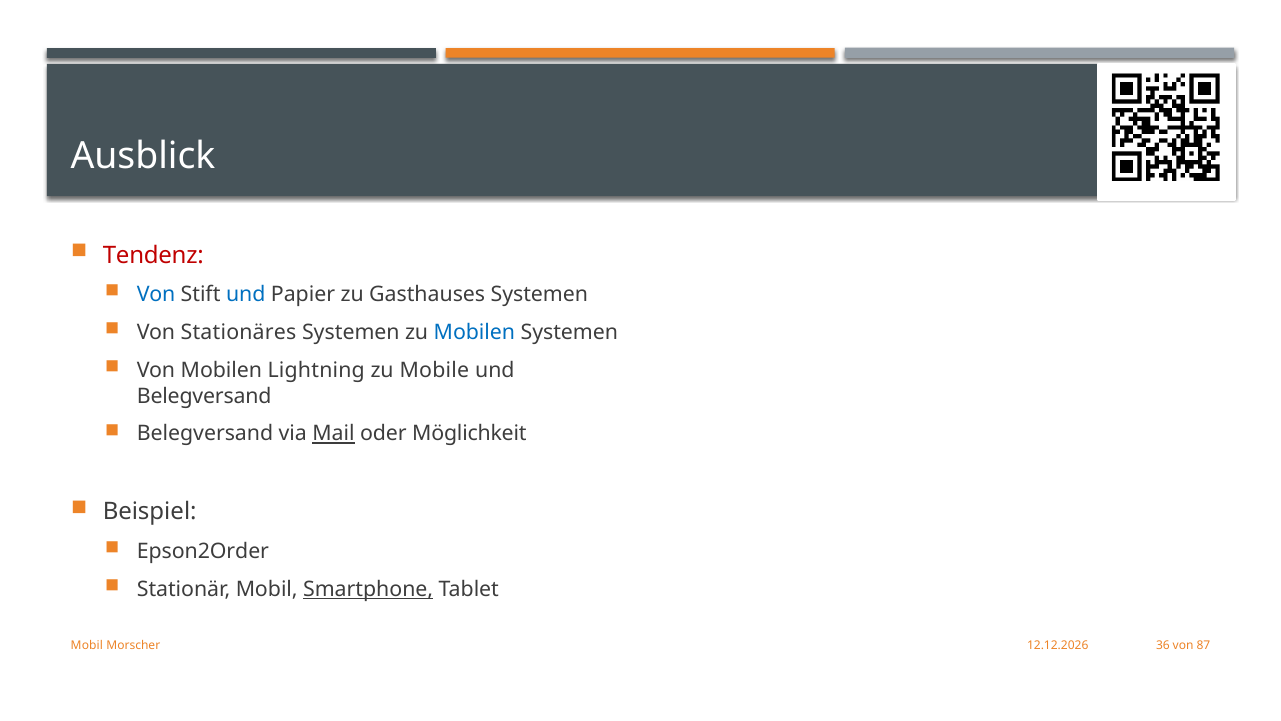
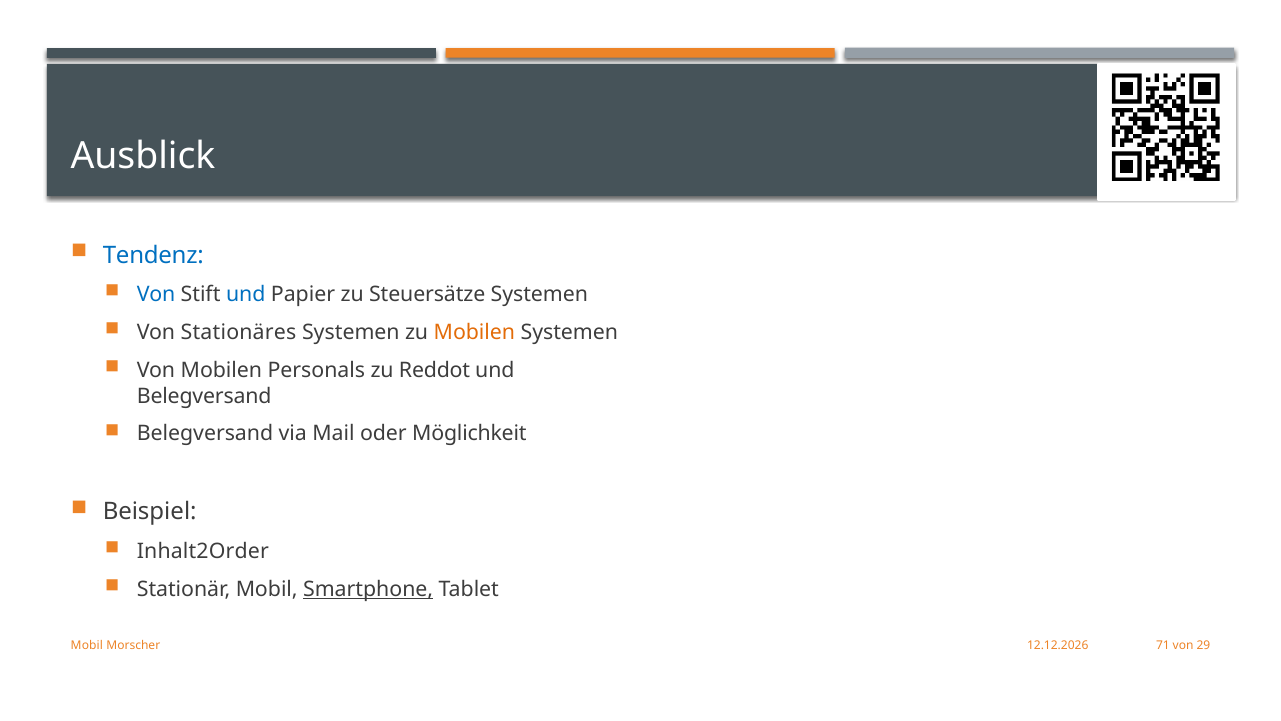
Tendenz colour: red -> blue
Gasthauses: Gasthauses -> Steuersätze
Mobilen at (474, 332) colour: blue -> orange
Lightning: Lightning -> Personals
Mobile: Mobile -> Reddot
Mail underline: present -> none
Epson2Order: Epson2Order -> Inhalt2Order
36: 36 -> 71
87: 87 -> 29
